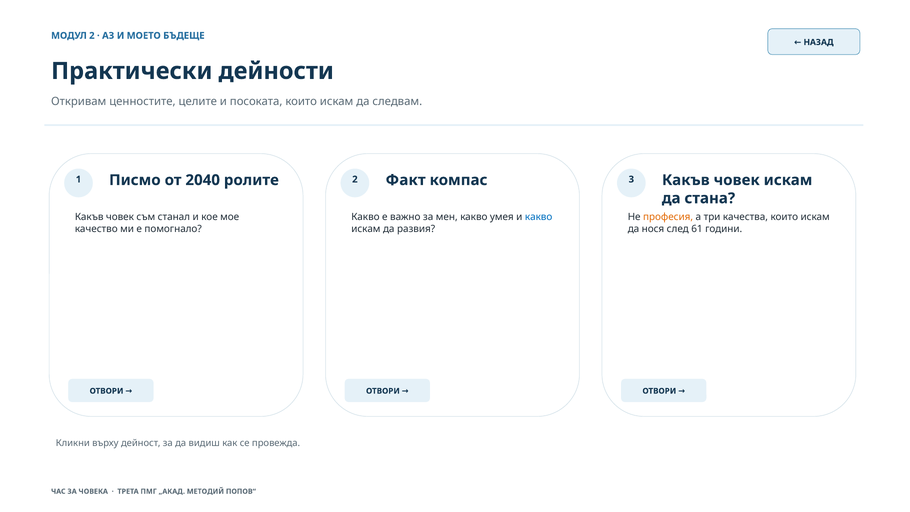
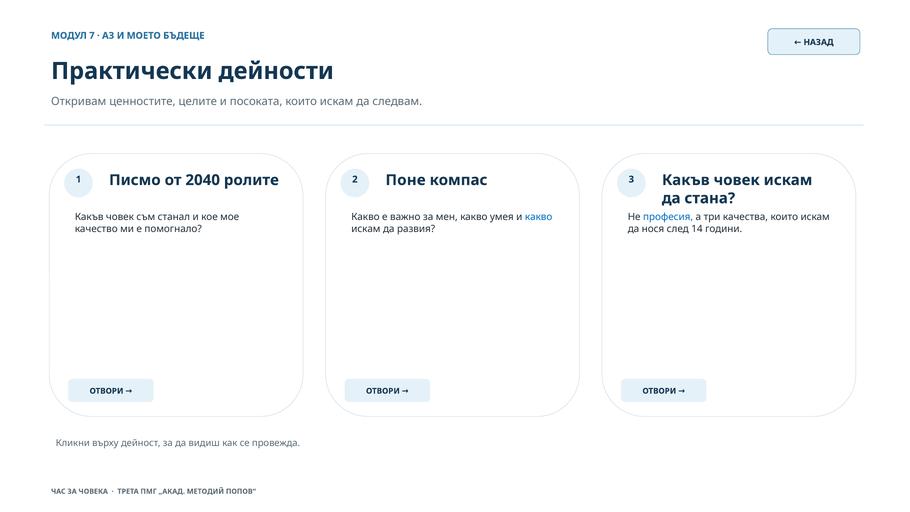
МОДУЛ 2: 2 -> 7
Факт: Факт -> Поне
професия colour: orange -> blue
61: 61 -> 14
